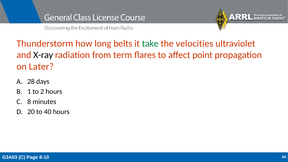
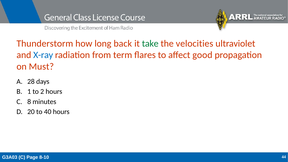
belts: belts -> back
X-ray colour: black -> blue
point: point -> good
Later: Later -> Must
